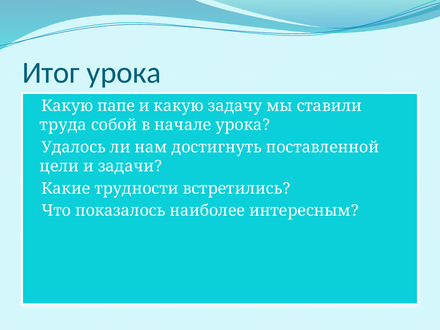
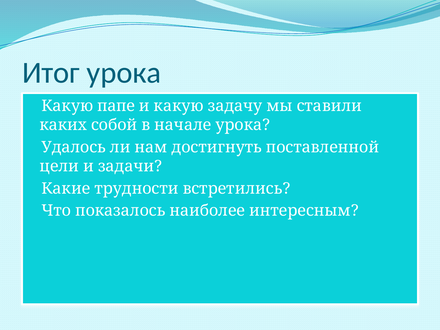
труда: труда -> каких
